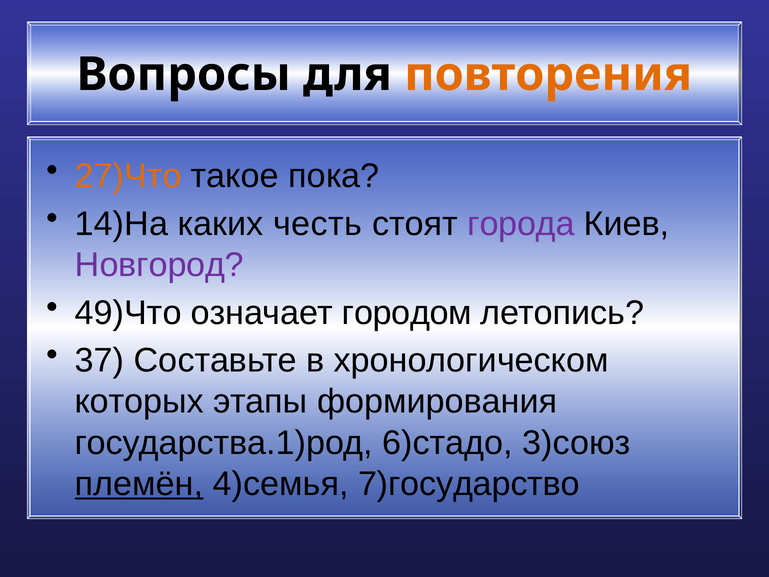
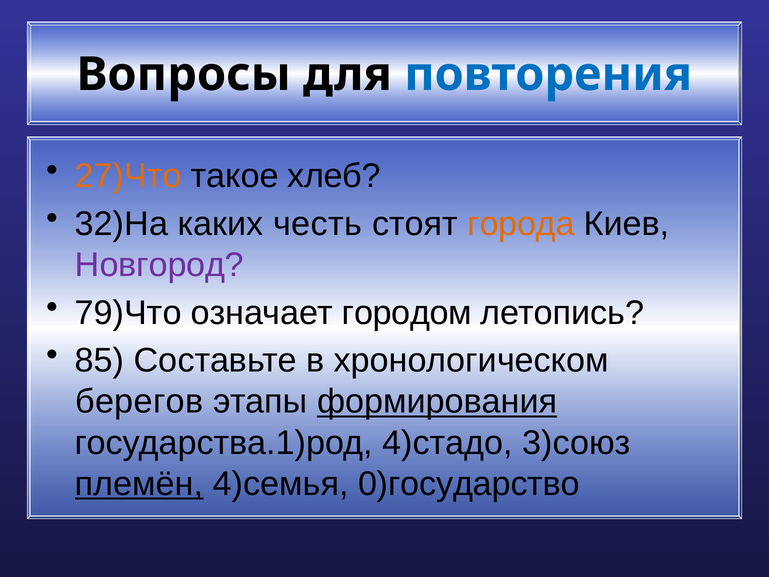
повторения colour: orange -> blue
пока: пока -> хлеб
14)На: 14)На -> 32)На
города colour: purple -> orange
49)Что: 49)Что -> 79)Что
37: 37 -> 85
которых: которых -> берегов
формирования underline: none -> present
6)стадо: 6)стадо -> 4)стадо
7)государство: 7)государство -> 0)государство
